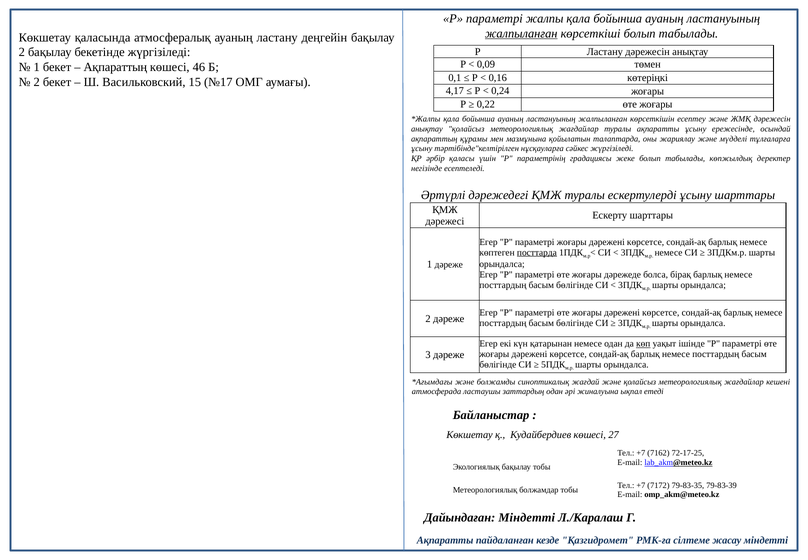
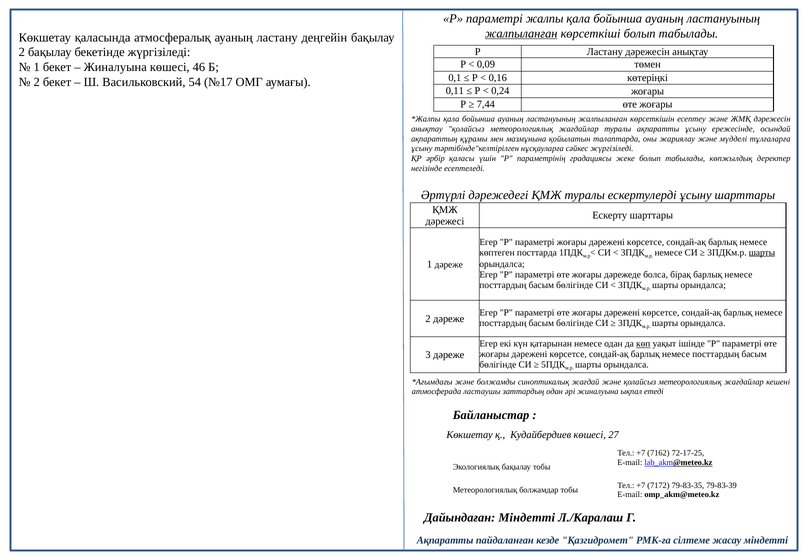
Ақпараттың at (115, 67): Ақпараттың -> Жиналуына
15: 15 -> 54
4,17: 4,17 -> 0,11
0,22: 0,22 -> 7,44
посттарда underline: present -> none
шарты at (762, 252) underline: none -> present
